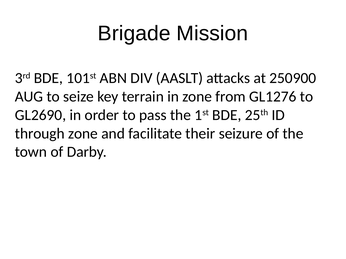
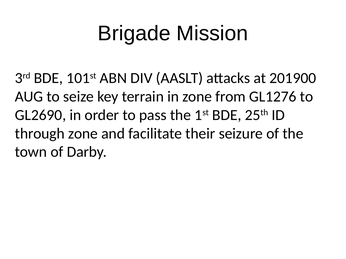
250900: 250900 -> 201900
